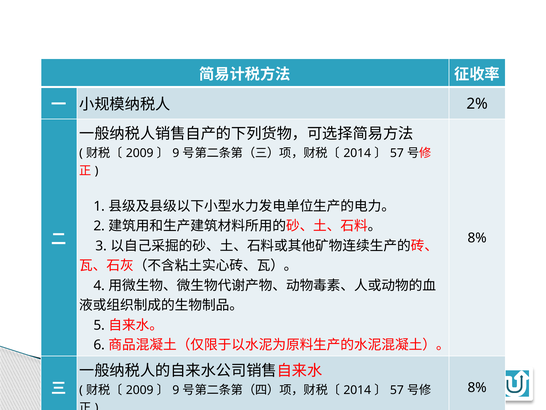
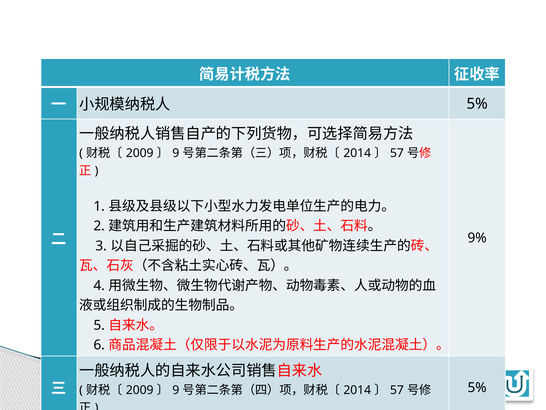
2% at (477, 104): 2% -> 5%
8% at (477, 238): 8% -> 9%
8% at (477, 387): 8% -> 5%
